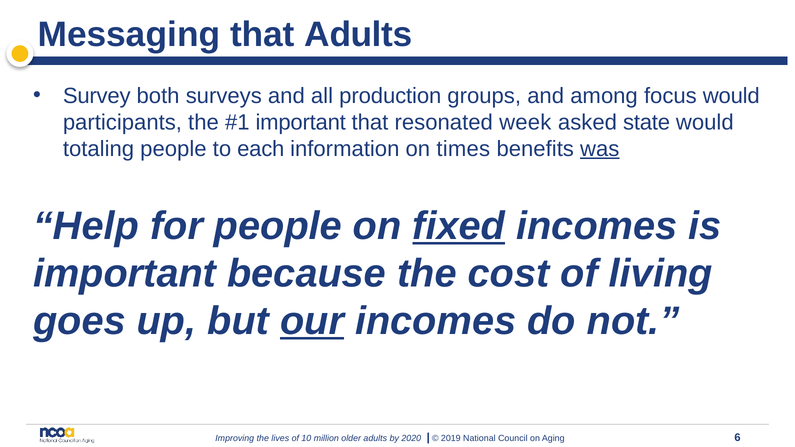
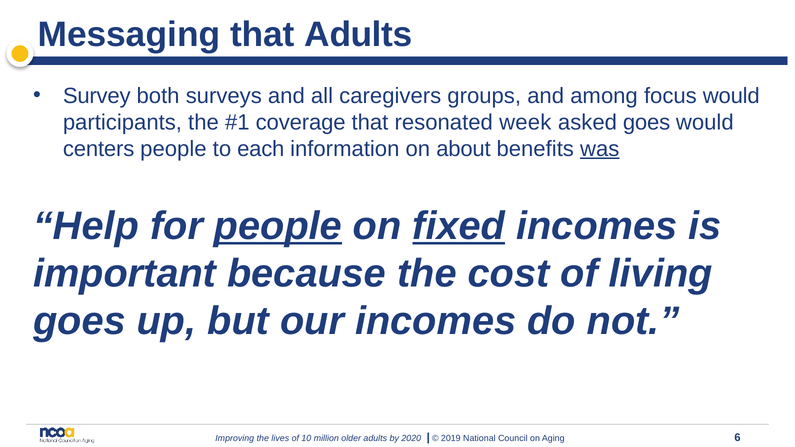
production: production -> caregivers
important at (301, 122): important -> coverage
asked state: state -> goes
totaling: totaling -> centers
times: times -> about
people at (278, 226) underline: none -> present
our underline: present -> none
